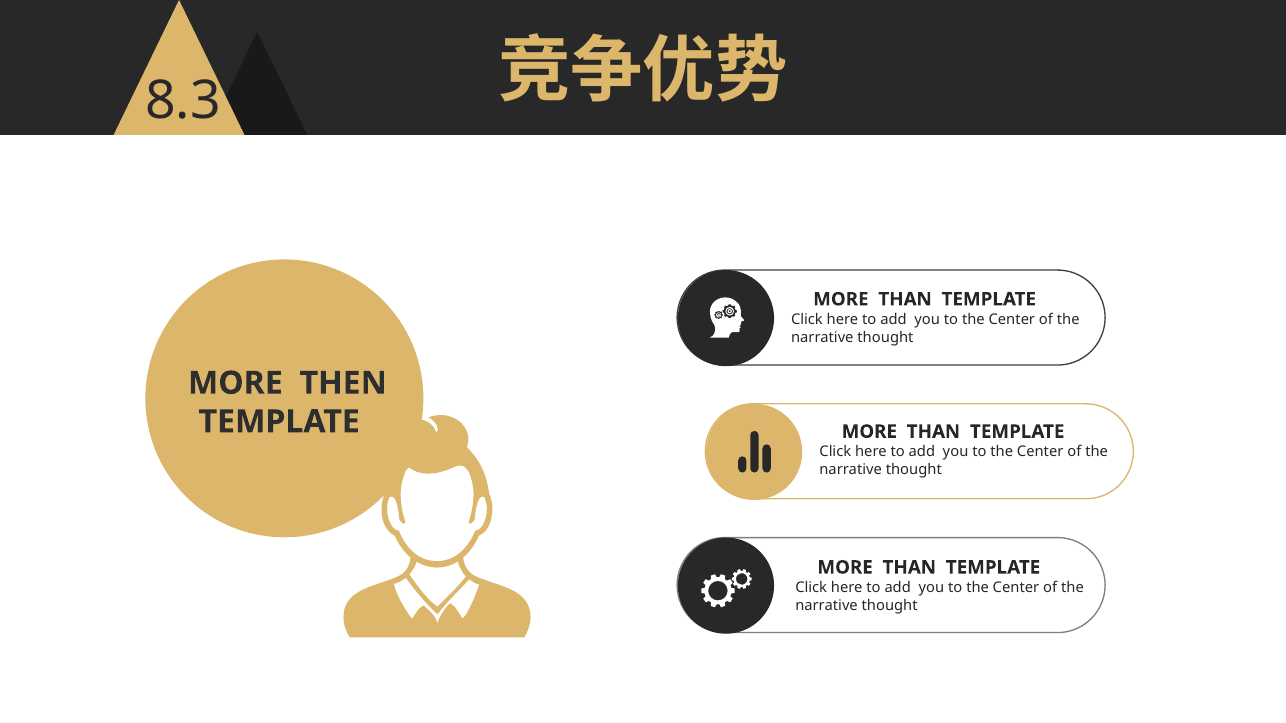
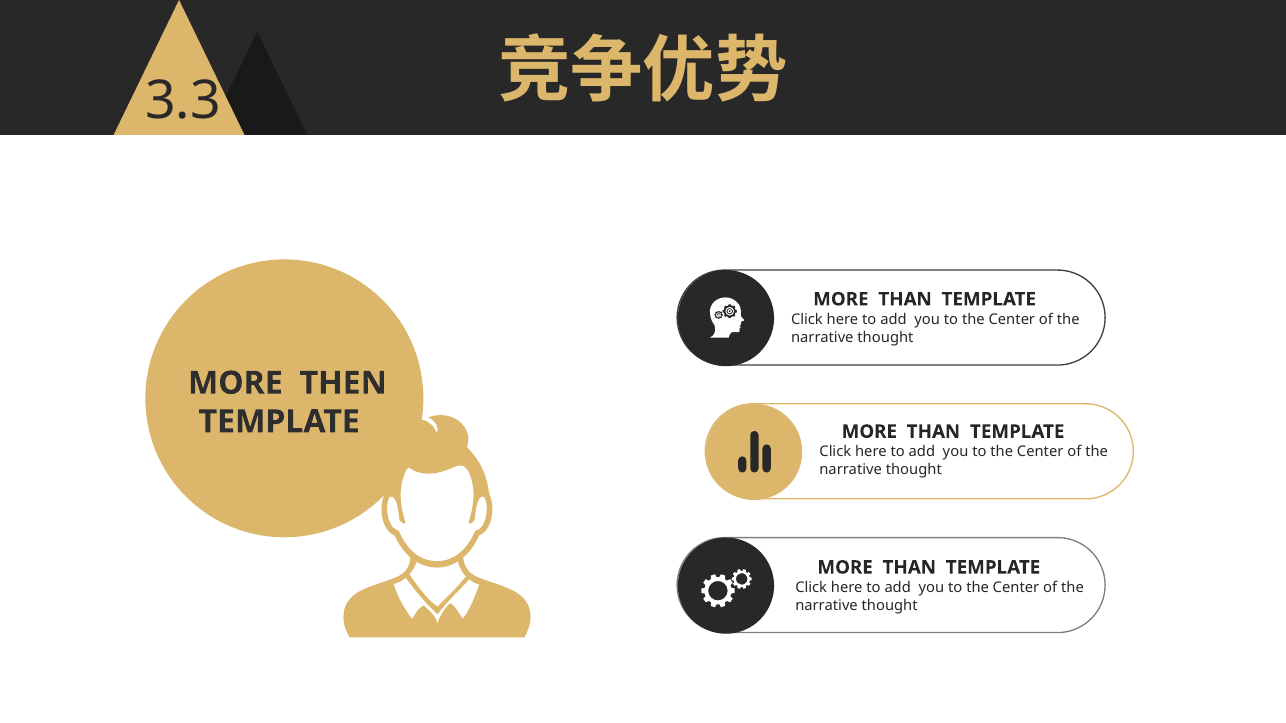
8.3: 8.3 -> 3.3
